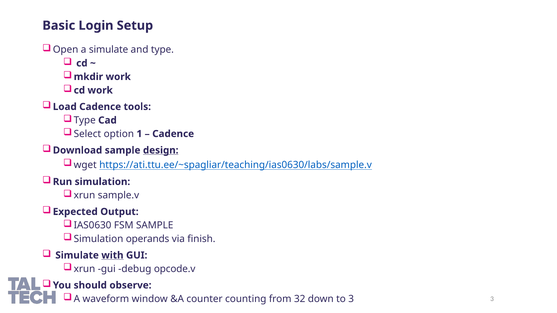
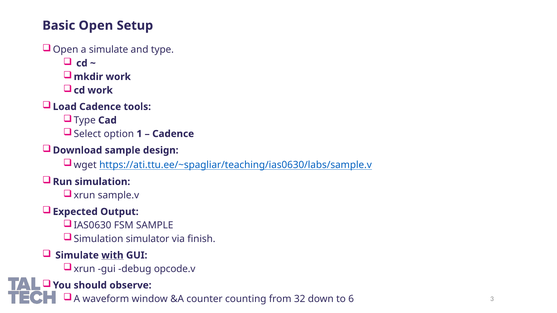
Basic Login: Login -> Open
design underline: present -> none
operands: operands -> simulator
to 3: 3 -> 6
